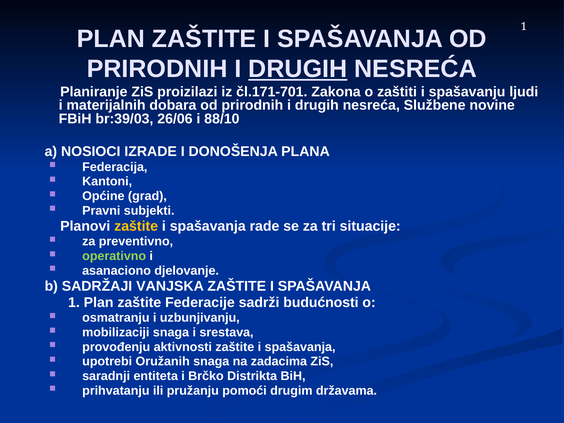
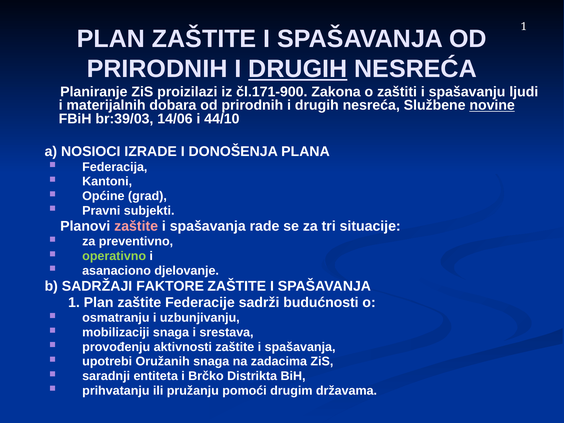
čl.171-701: čl.171-701 -> čl.171-900
novine underline: none -> present
26/06: 26/06 -> 14/06
88/10: 88/10 -> 44/10
zaštite at (136, 226) colour: yellow -> pink
VANJSKA: VANJSKA -> FAKTORE
